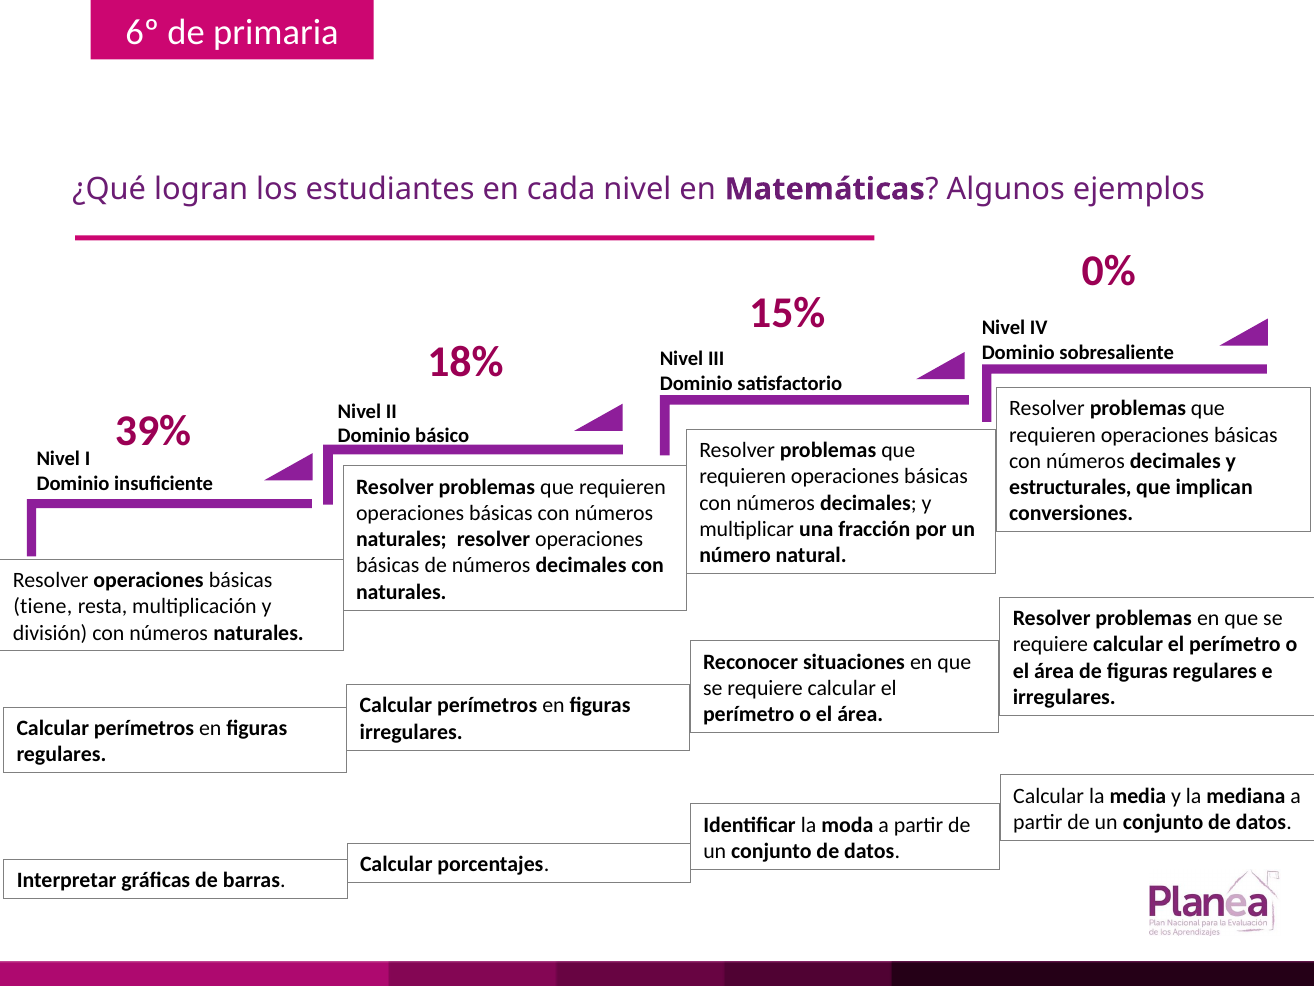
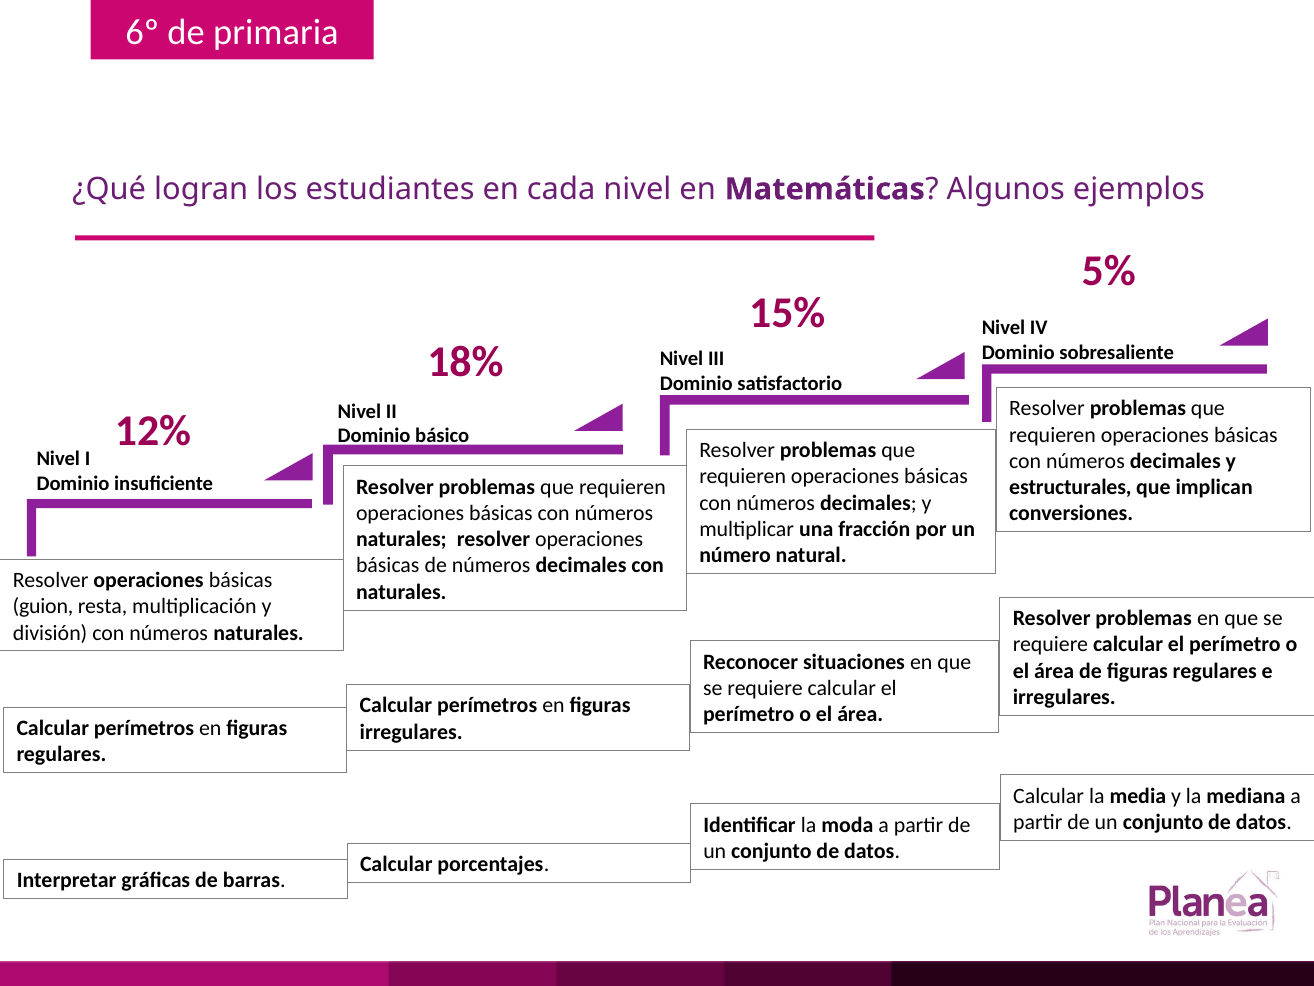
0%: 0% -> 5%
39%: 39% -> 12%
tiene: tiene -> guion
